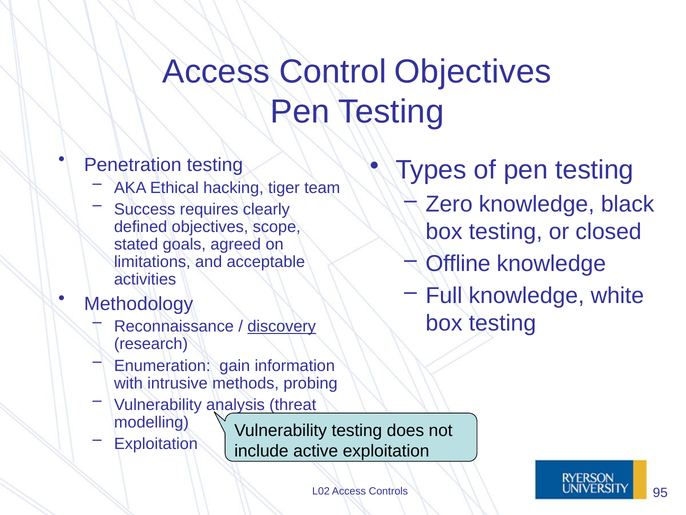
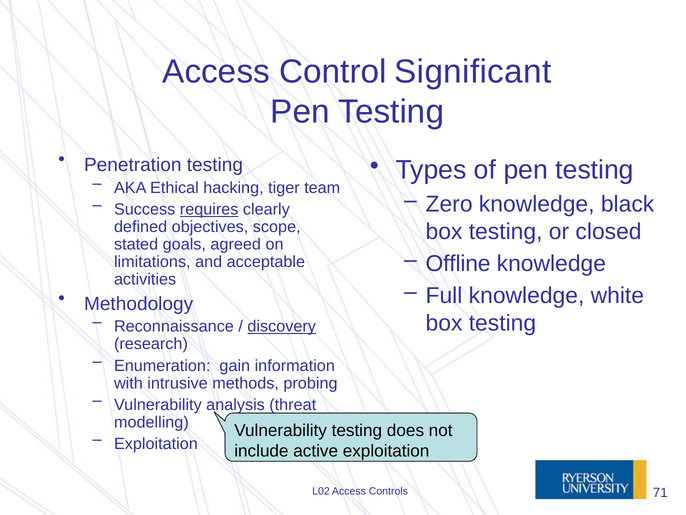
Control Objectives: Objectives -> Significant
requires underline: none -> present
95: 95 -> 71
